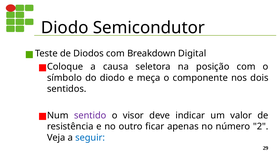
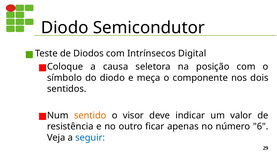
Breakdown: Breakdown -> Intrínsecos
sentido colour: purple -> orange
2: 2 -> 6
